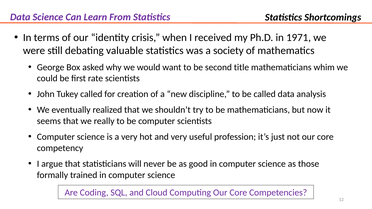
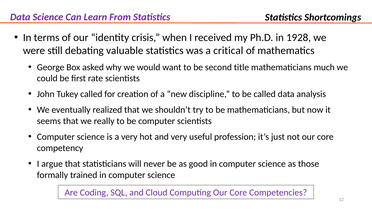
1971: 1971 -> 1928
society: society -> critical
whim: whim -> much
